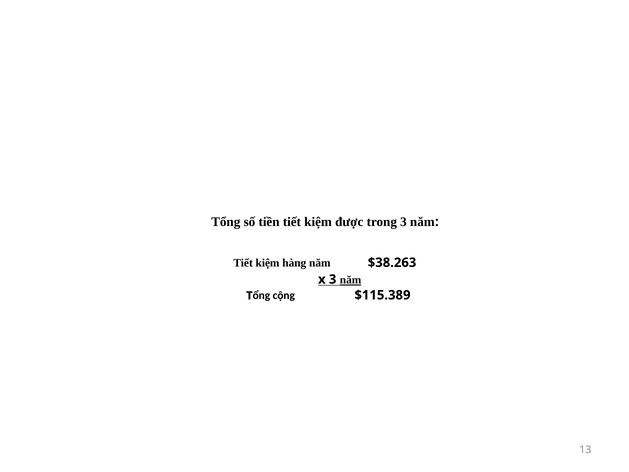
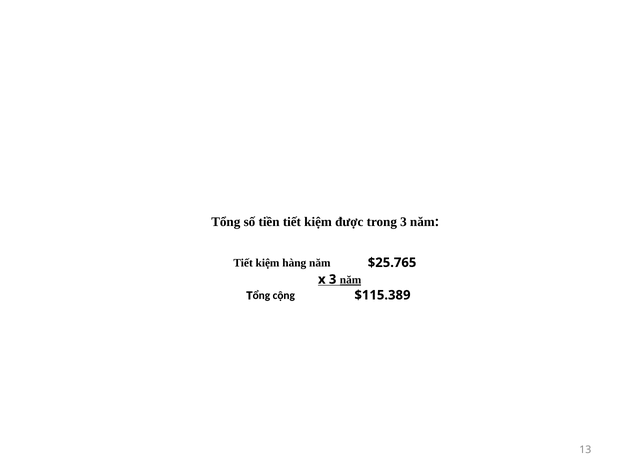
$38.263: $38.263 -> $25.765
